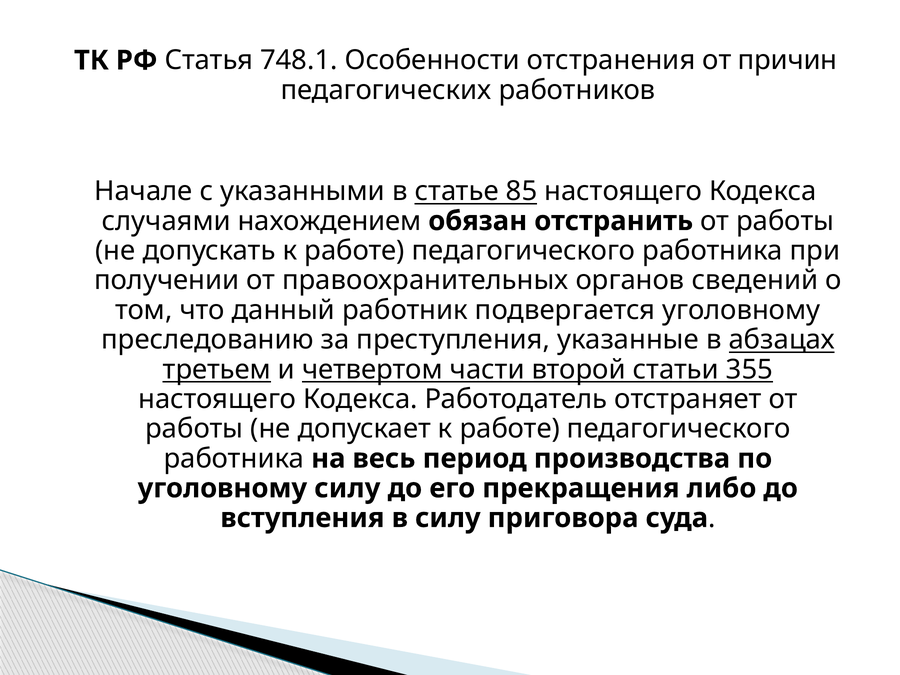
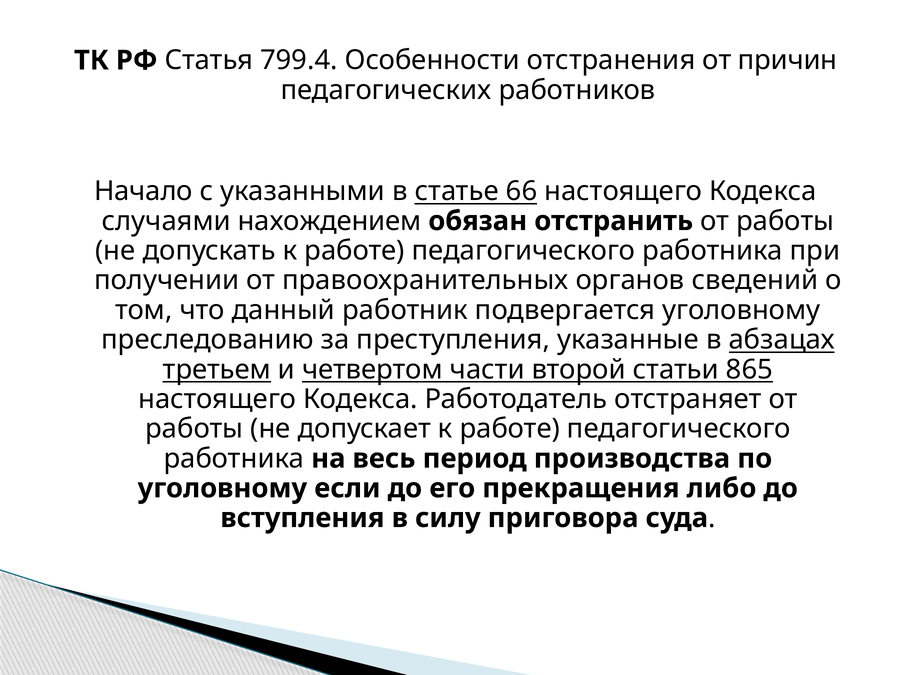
748.1: 748.1 -> 799.4
Начале: Начале -> Начало
85: 85 -> 66
355: 355 -> 865
уголовному силу: силу -> если
